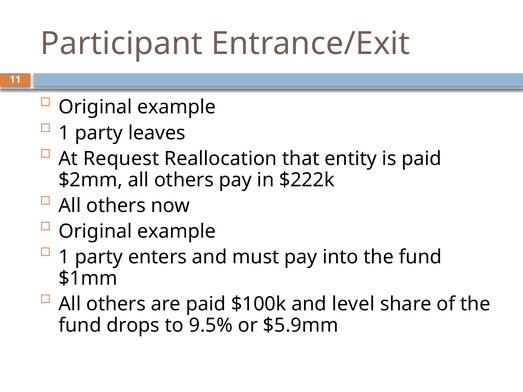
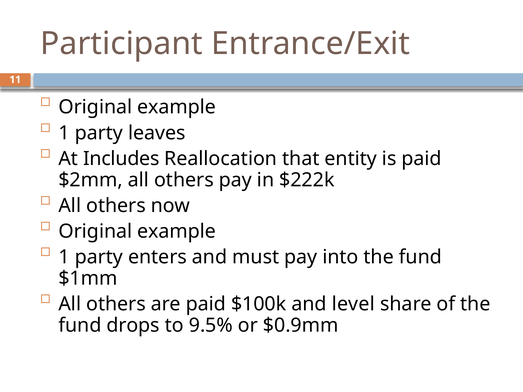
Request: Request -> Includes
$5.9mm: $5.9mm -> $0.9mm
